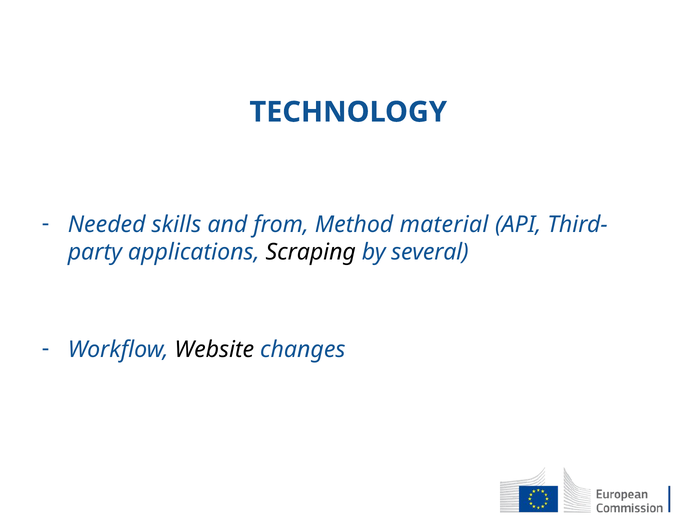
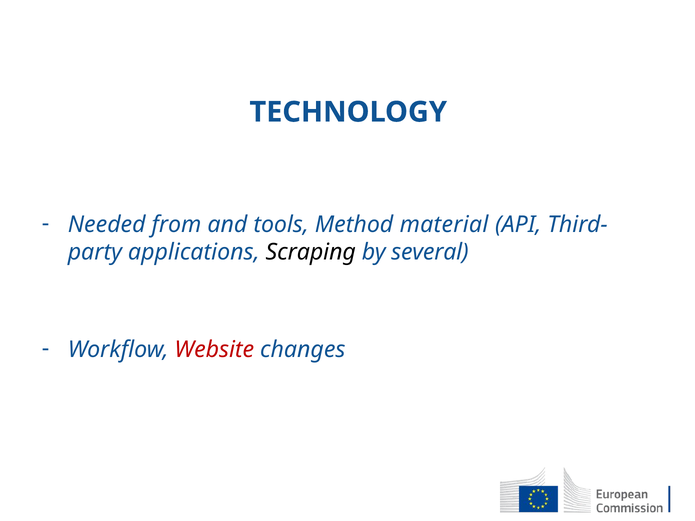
skills: skills -> from
from: from -> tools
Website colour: black -> red
